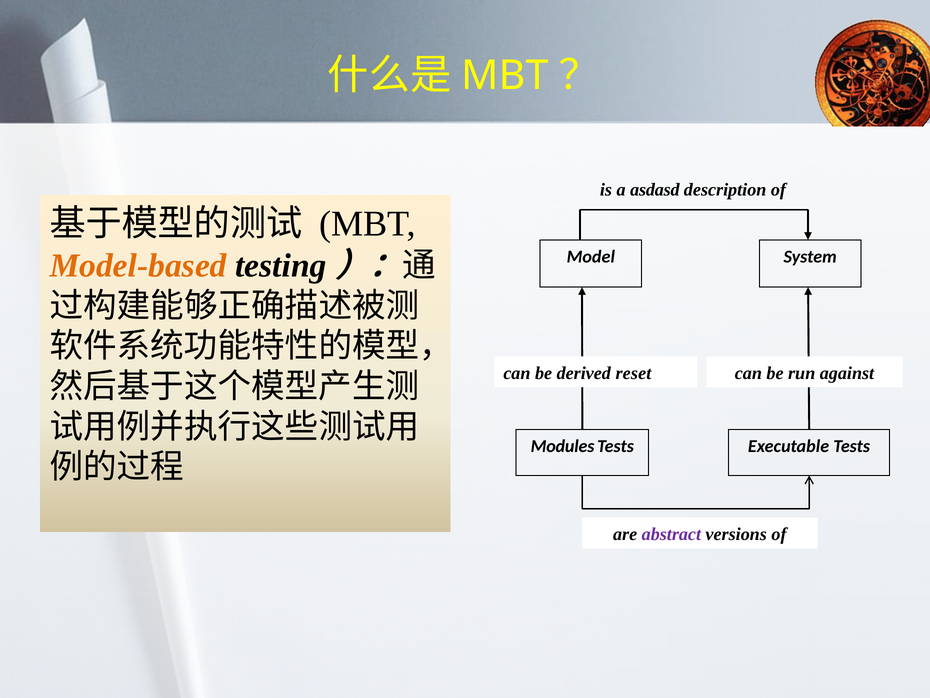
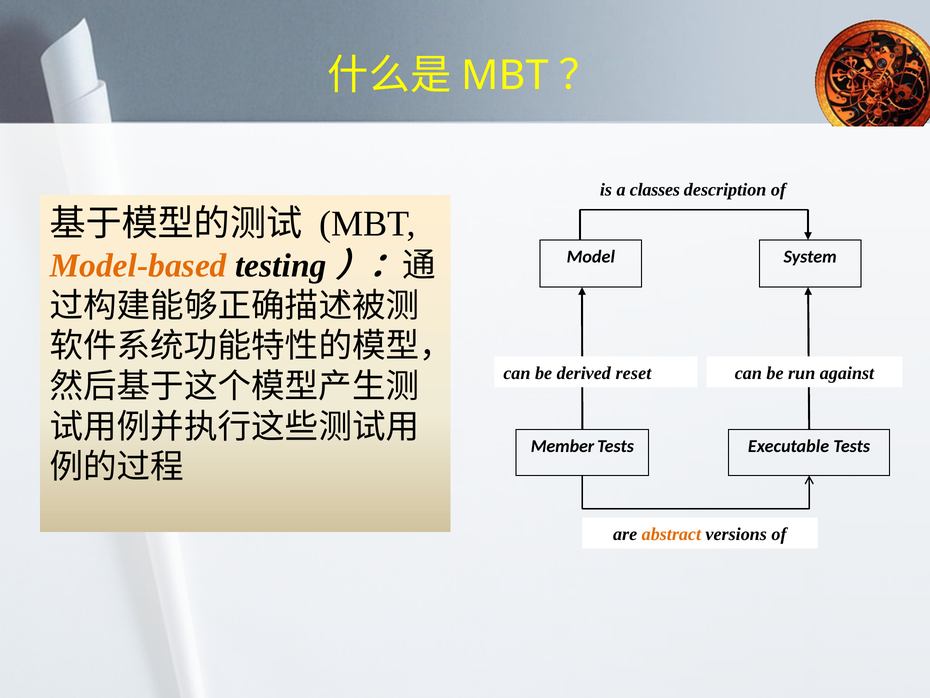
asdasd: asdasd -> classes
Modules: Modules -> Member
abstract colour: purple -> orange
